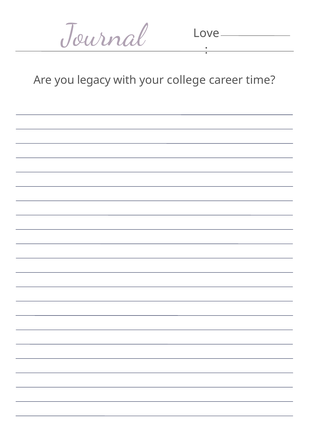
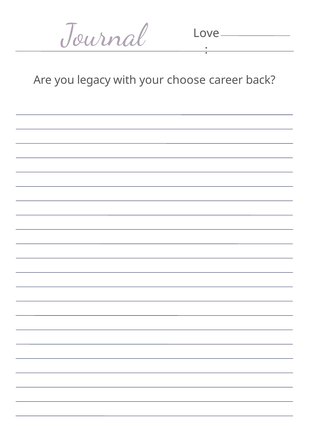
college: college -> choose
time: time -> back
